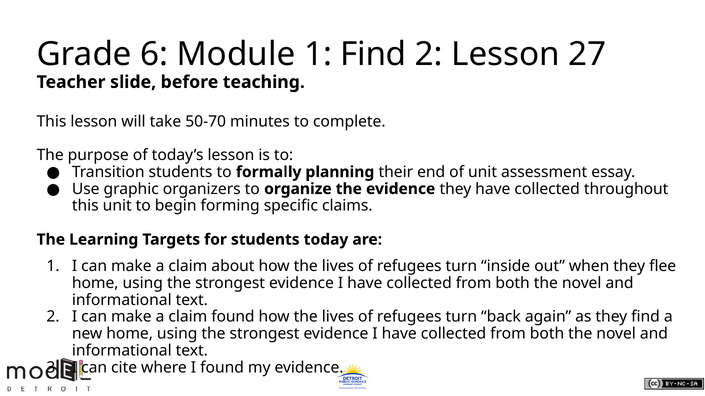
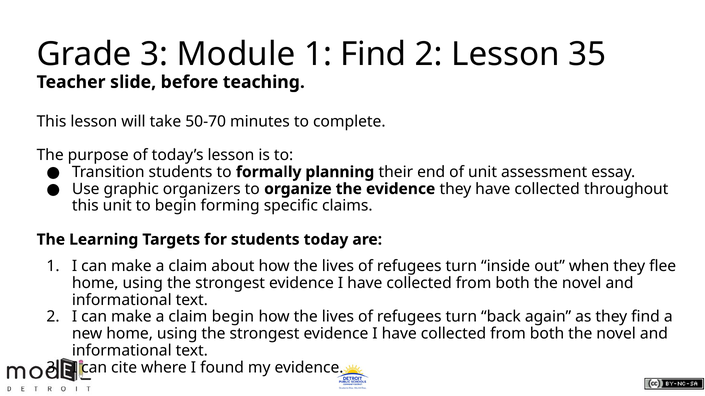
Grade 6: 6 -> 3
27: 27 -> 35
claim found: found -> begin
